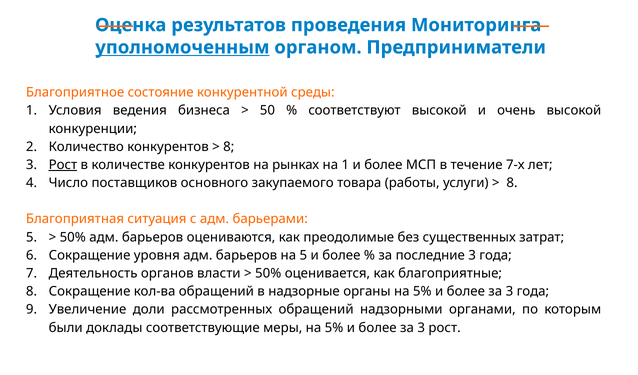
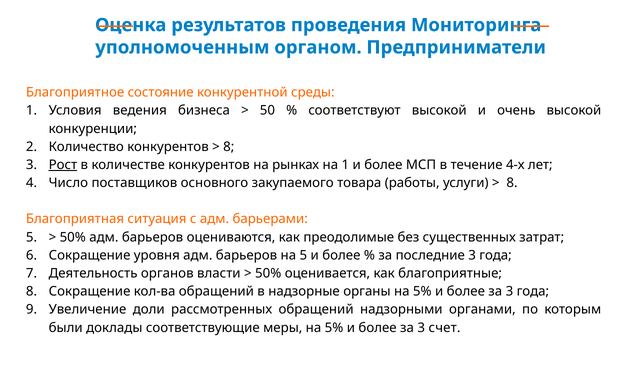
уполномоченным underline: present -> none
7-х: 7-х -> 4-х
за 3 рост: рост -> счет
